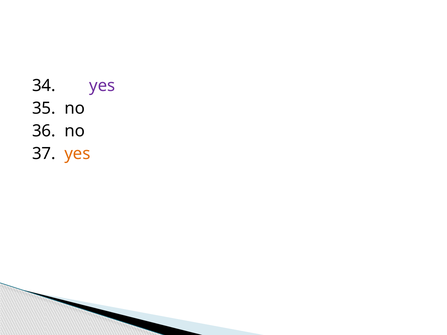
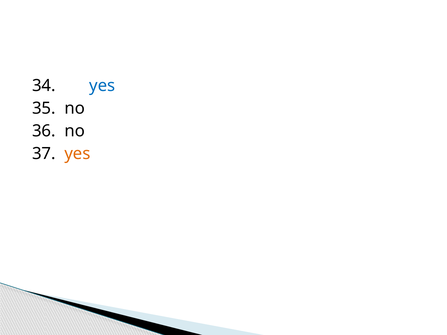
yes at (102, 86) colour: purple -> blue
